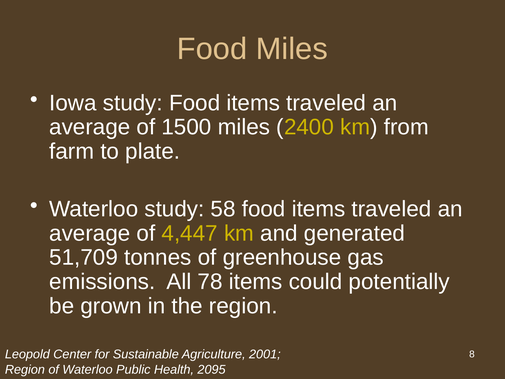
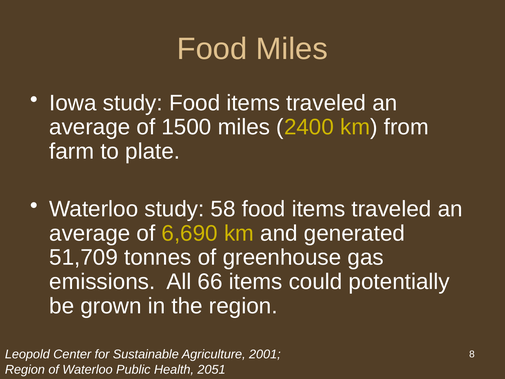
4,447: 4,447 -> 6,690
78: 78 -> 66
2095: 2095 -> 2051
